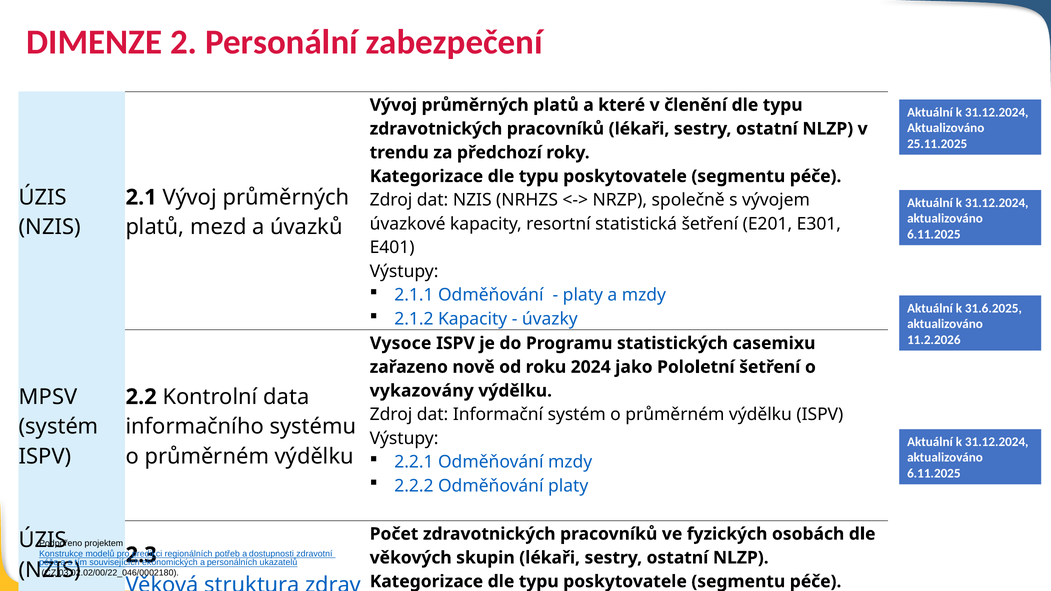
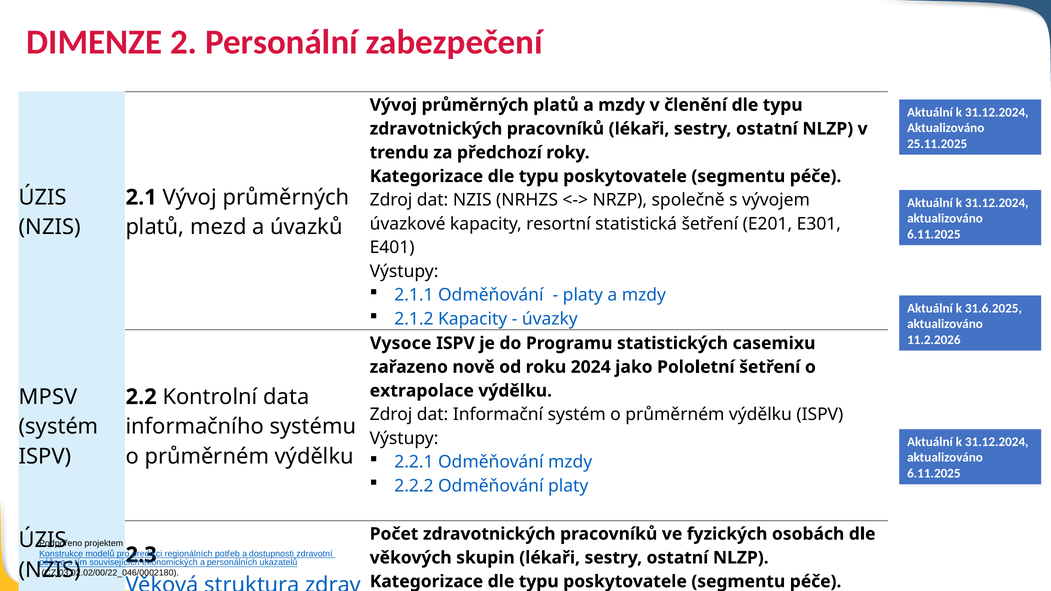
platů a které: které -> mzdy
vykazovány: vykazovány -> extrapolace
